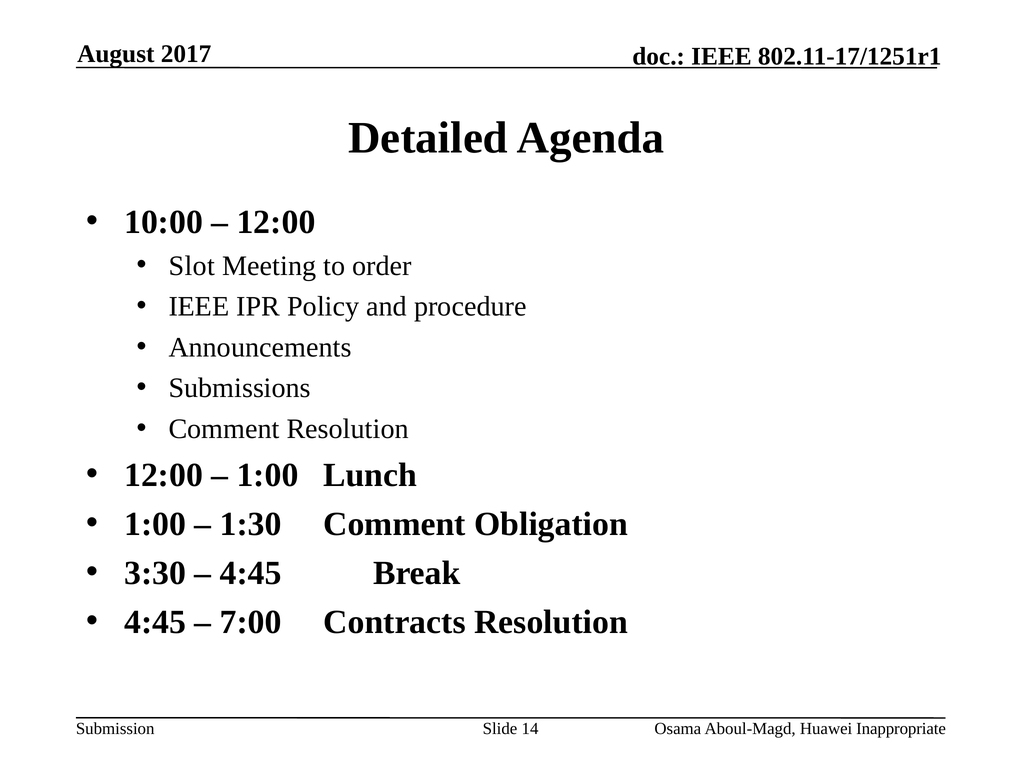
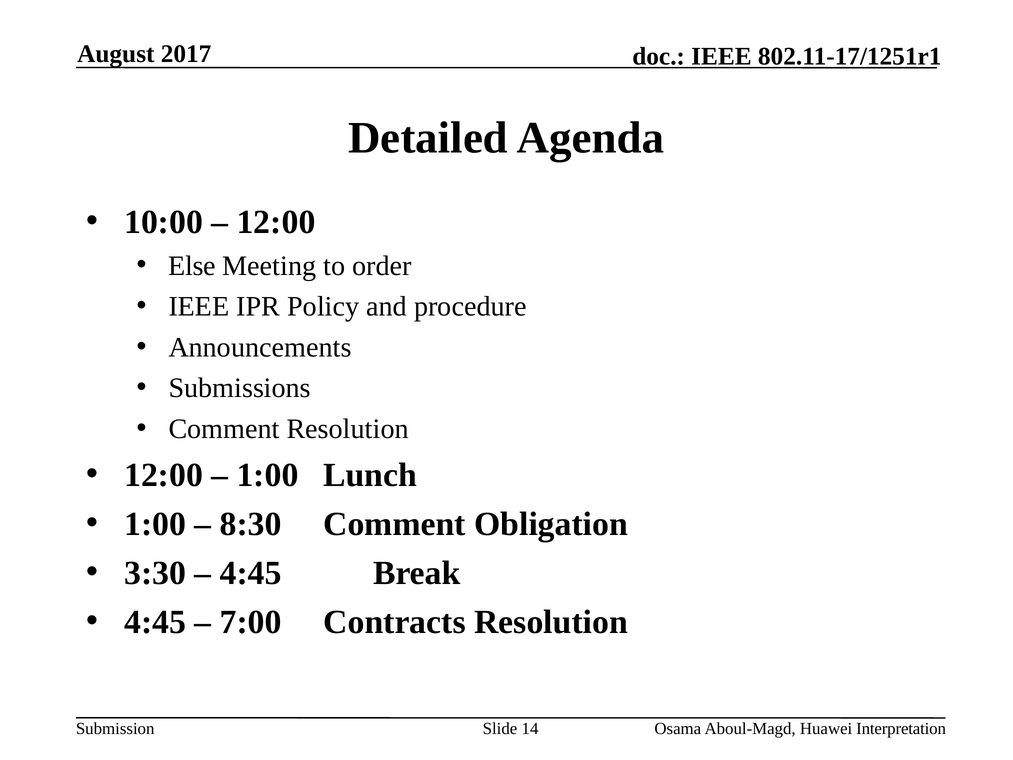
Slot: Slot -> Else
1:30: 1:30 -> 8:30
Inappropriate: Inappropriate -> Interpretation
